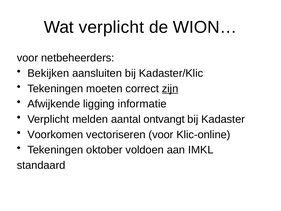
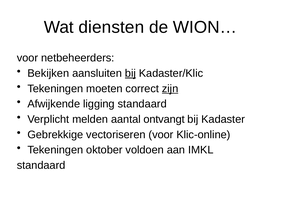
Wat verplicht: verplicht -> diensten
bij at (130, 73) underline: none -> present
ligging informatie: informatie -> standaard
Voorkomen: Voorkomen -> Gebrekkige
